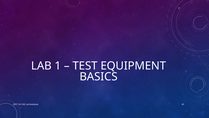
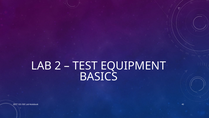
1: 1 -> 2
